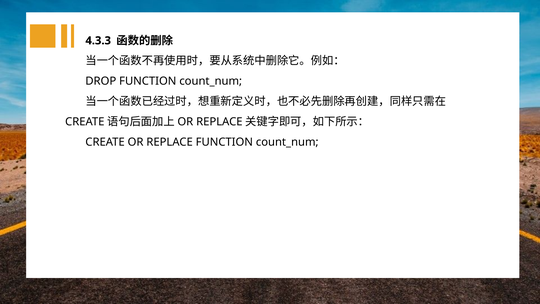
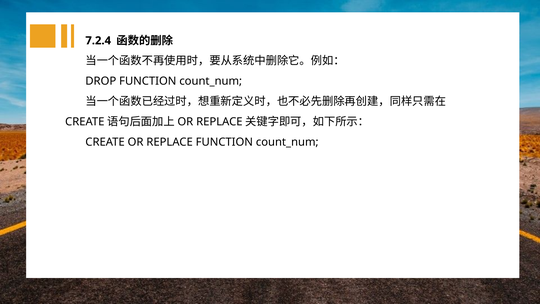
4.3.3: 4.3.3 -> 7.2.4
